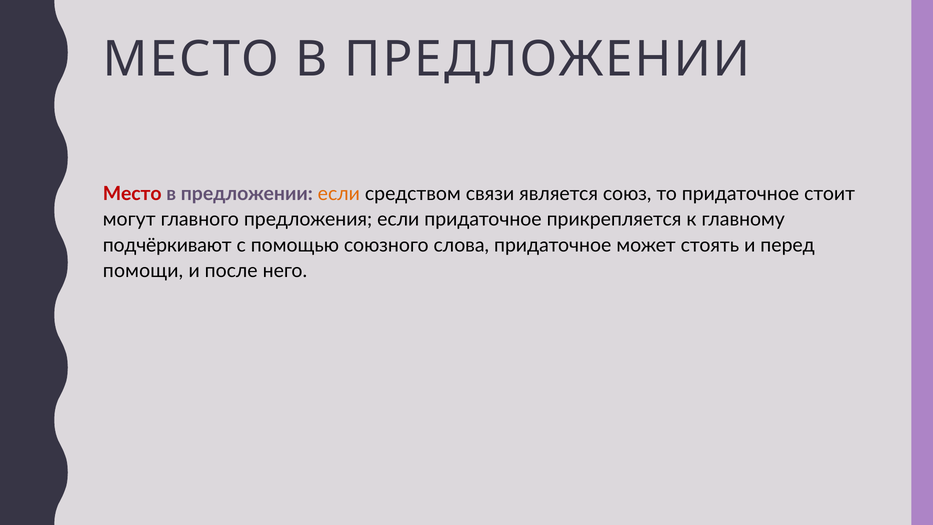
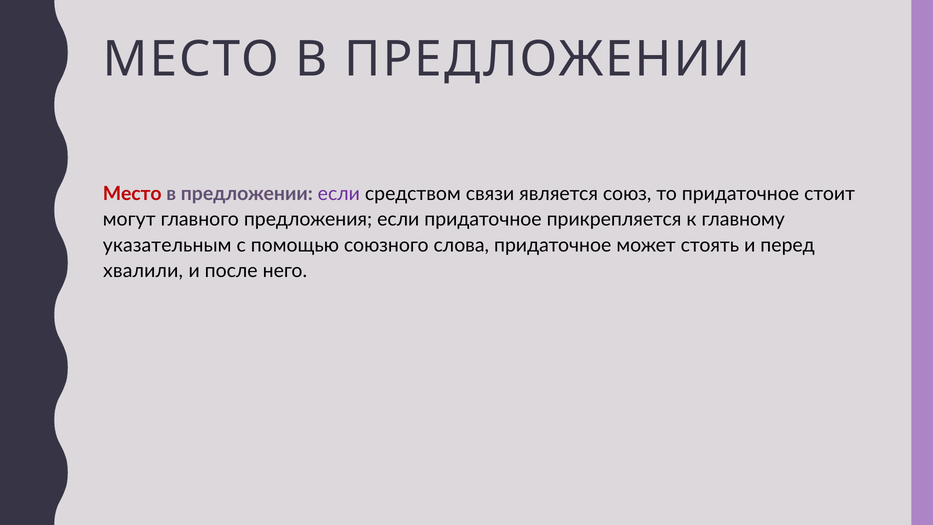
если at (339, 194) colour: orange -> purple
подчёркивают: подчёркивают -> указательным
помощи: помощи -> хвалили
